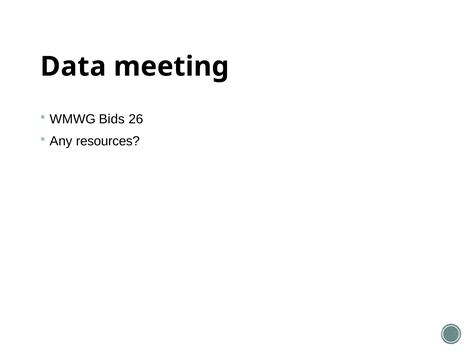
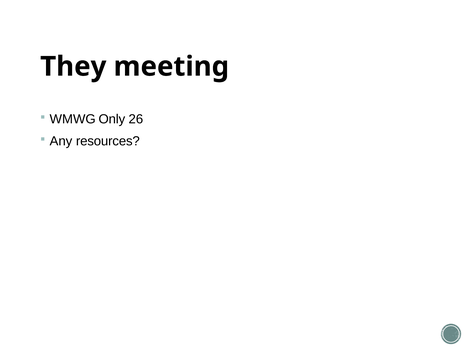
Data: Data -> They
Bids: Bids -> Only
